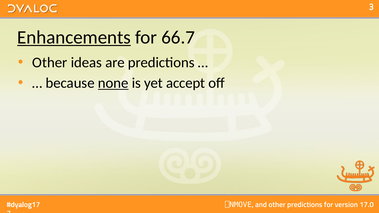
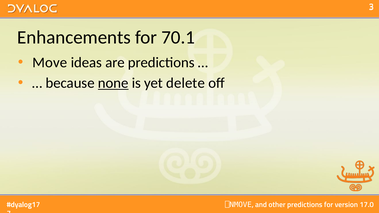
Enhancements underline: present -> none
66.7: 66.7 -> 70.1
Other at (50, 63): Other -> Move
accept: accept -> delete
